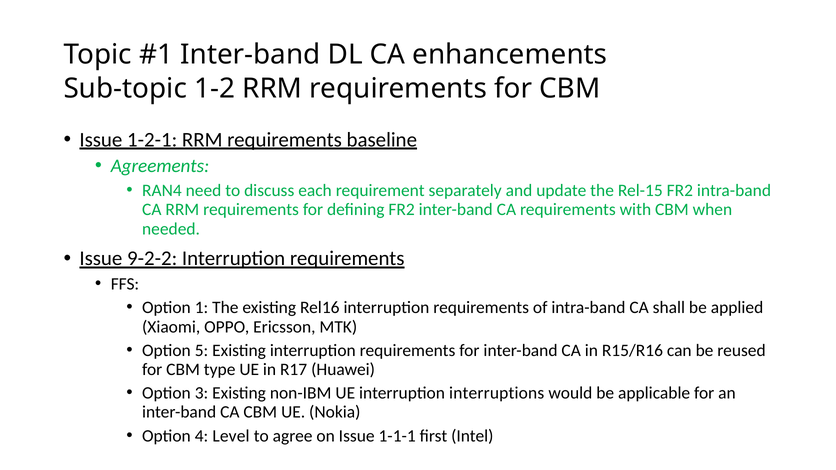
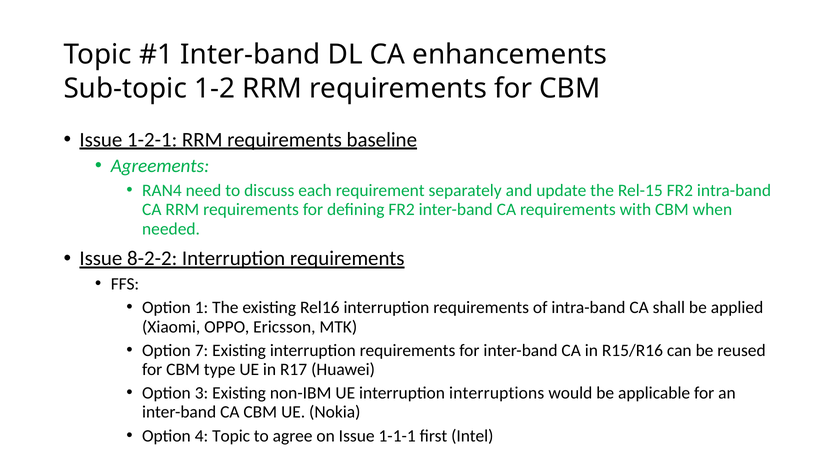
9-2-2: 9-2-2 -> 8-2-2
5: 5 -> 7
4 Level: Level -> Topic
